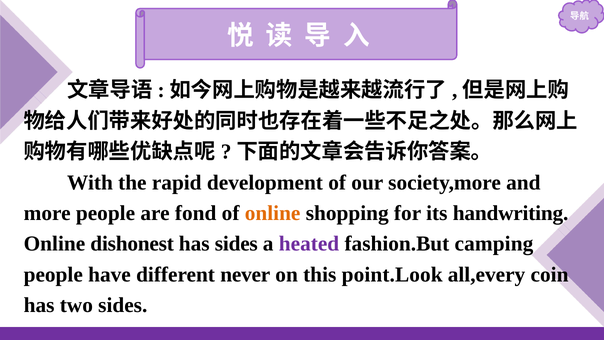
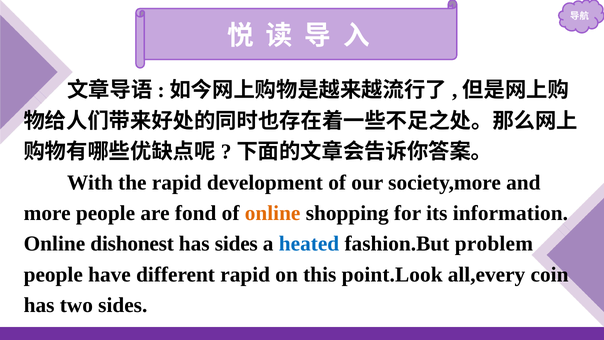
handwriting: handwriting -> information
heated colour: purple -> blue
camping: camping -> problem
different never: never -> rapid
